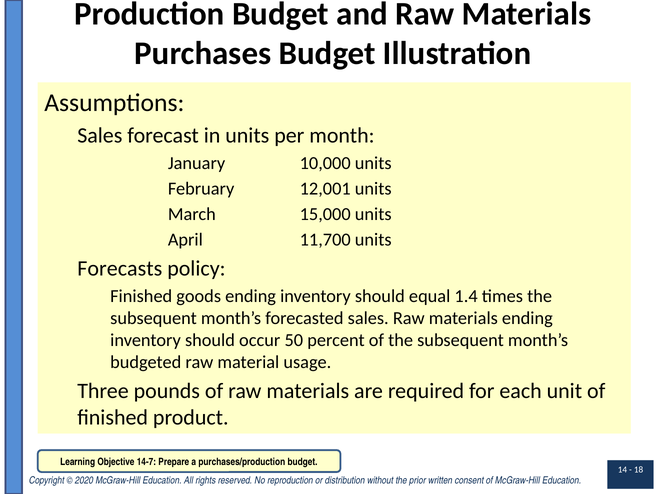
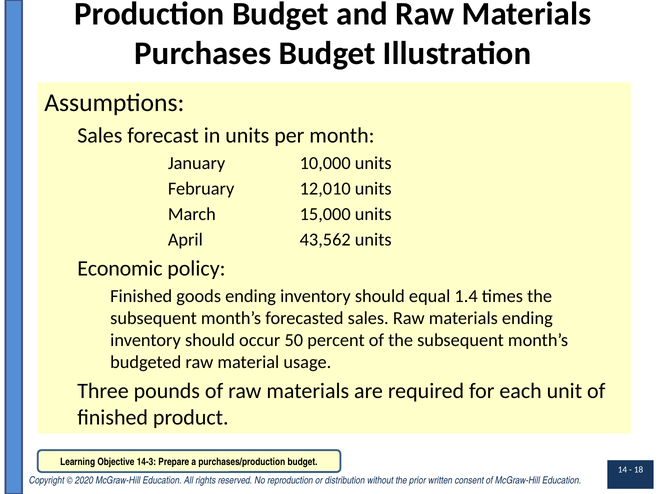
12,001: 12,001 -> 12,010
11,700: 11,700 -> 43,562
Forecasts: Forecasts -> Economic
14-7: 14-7 -> 14-3
